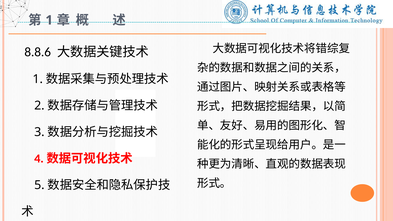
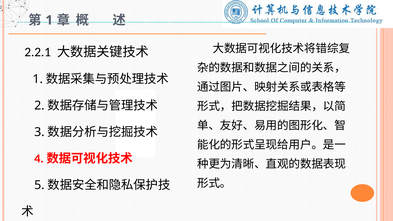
8.8.6: 8.8.6 -> 2.2.1
